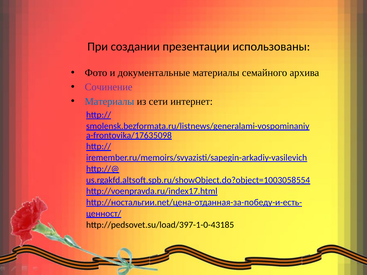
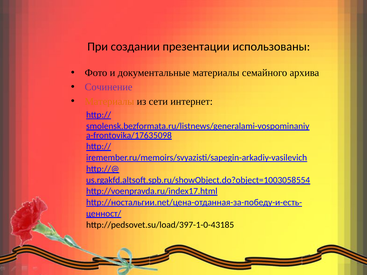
Материалы at (109, 101) colour: blue -> orange
